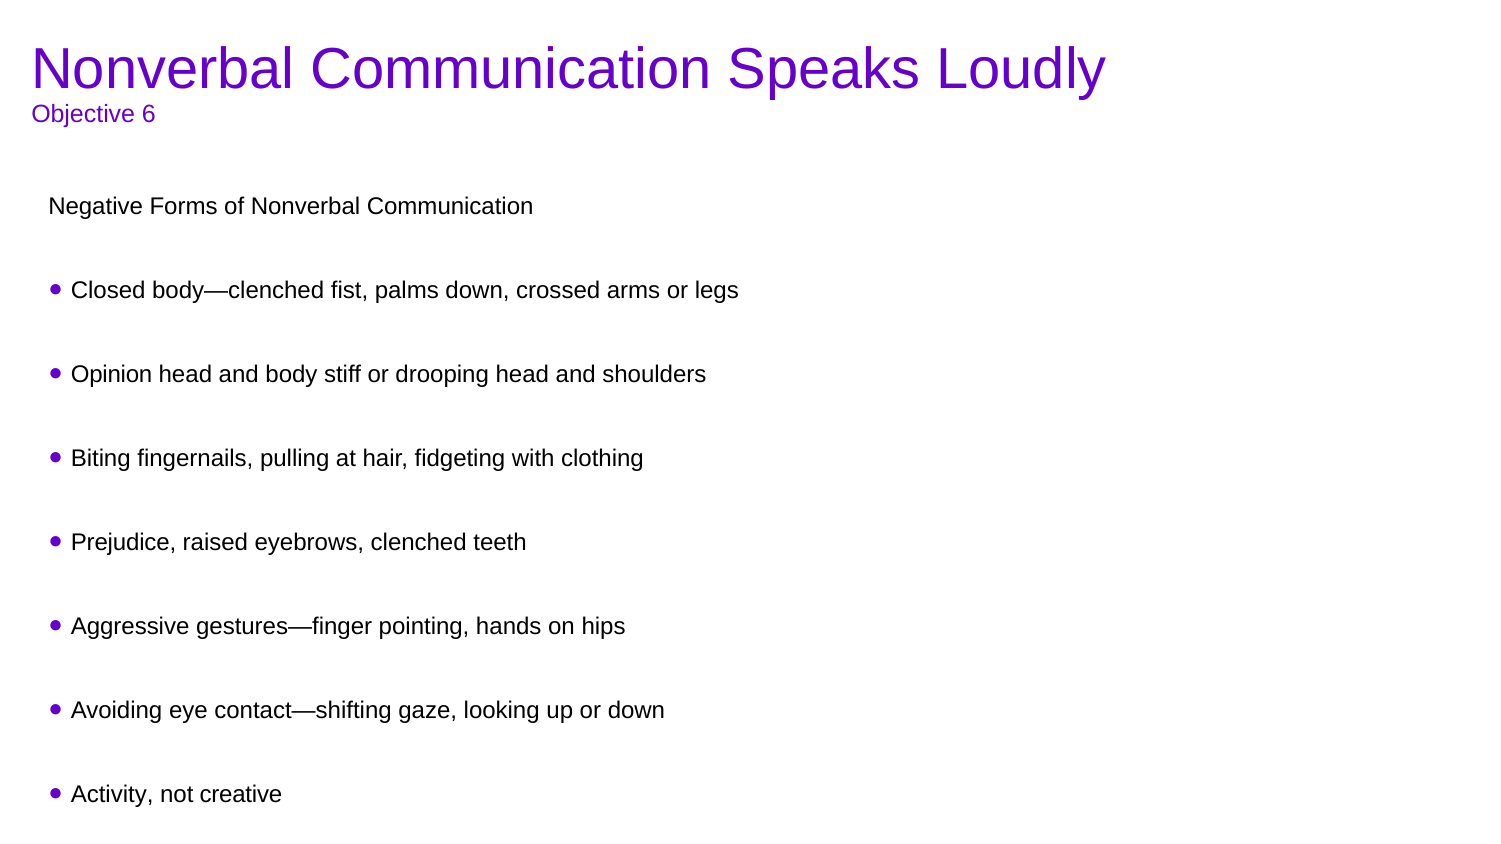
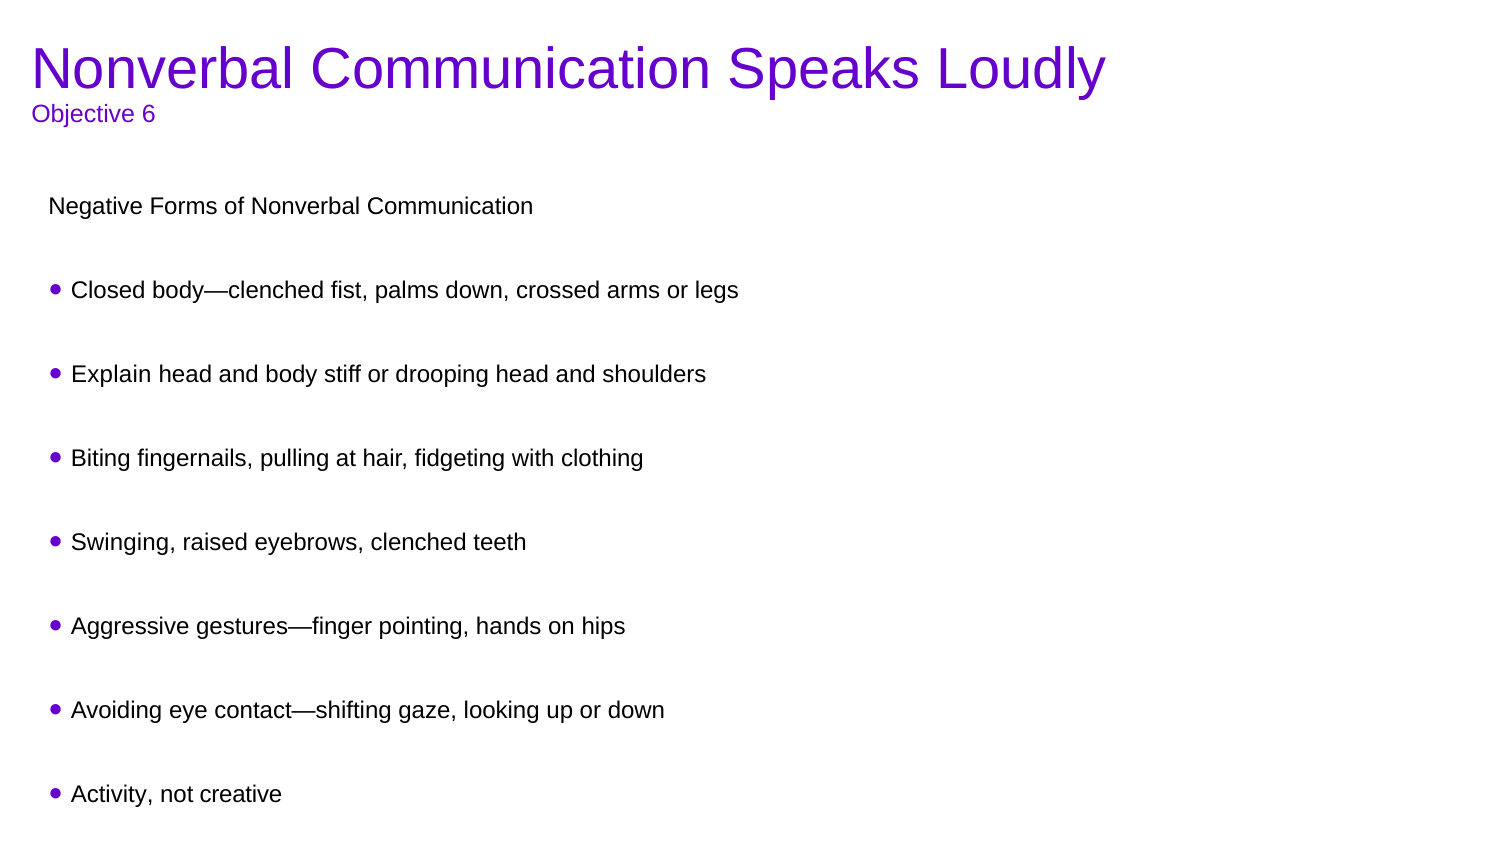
Opinion: Opinion -> Explain
Prejudice: Prejudice -> Swinging
